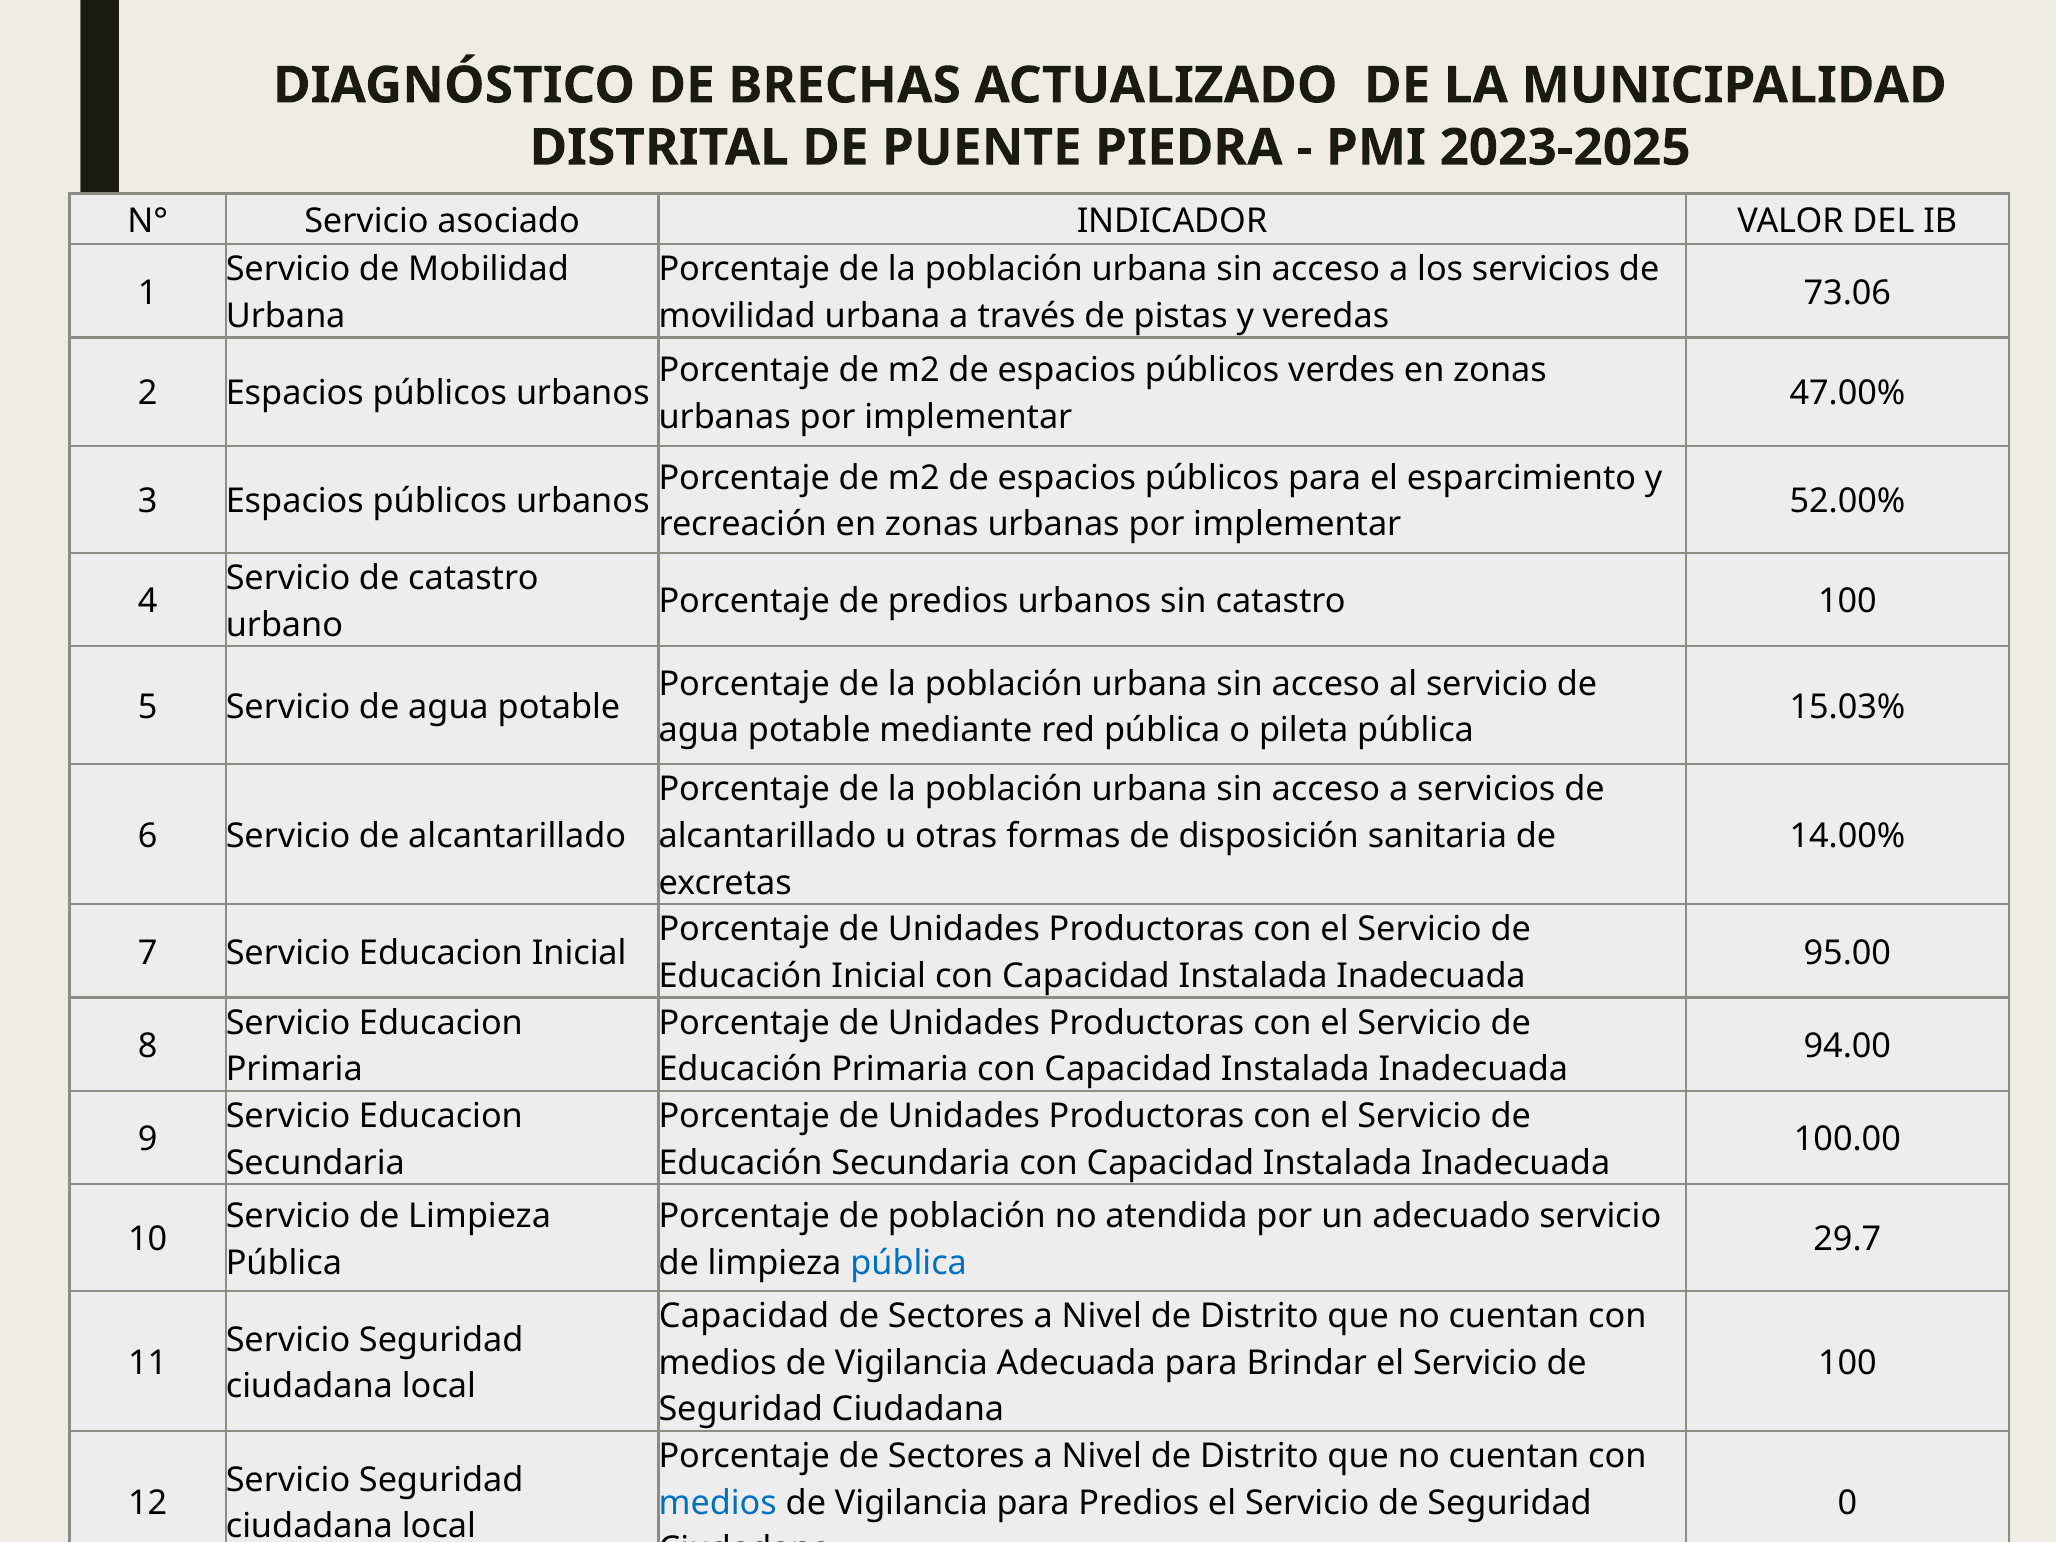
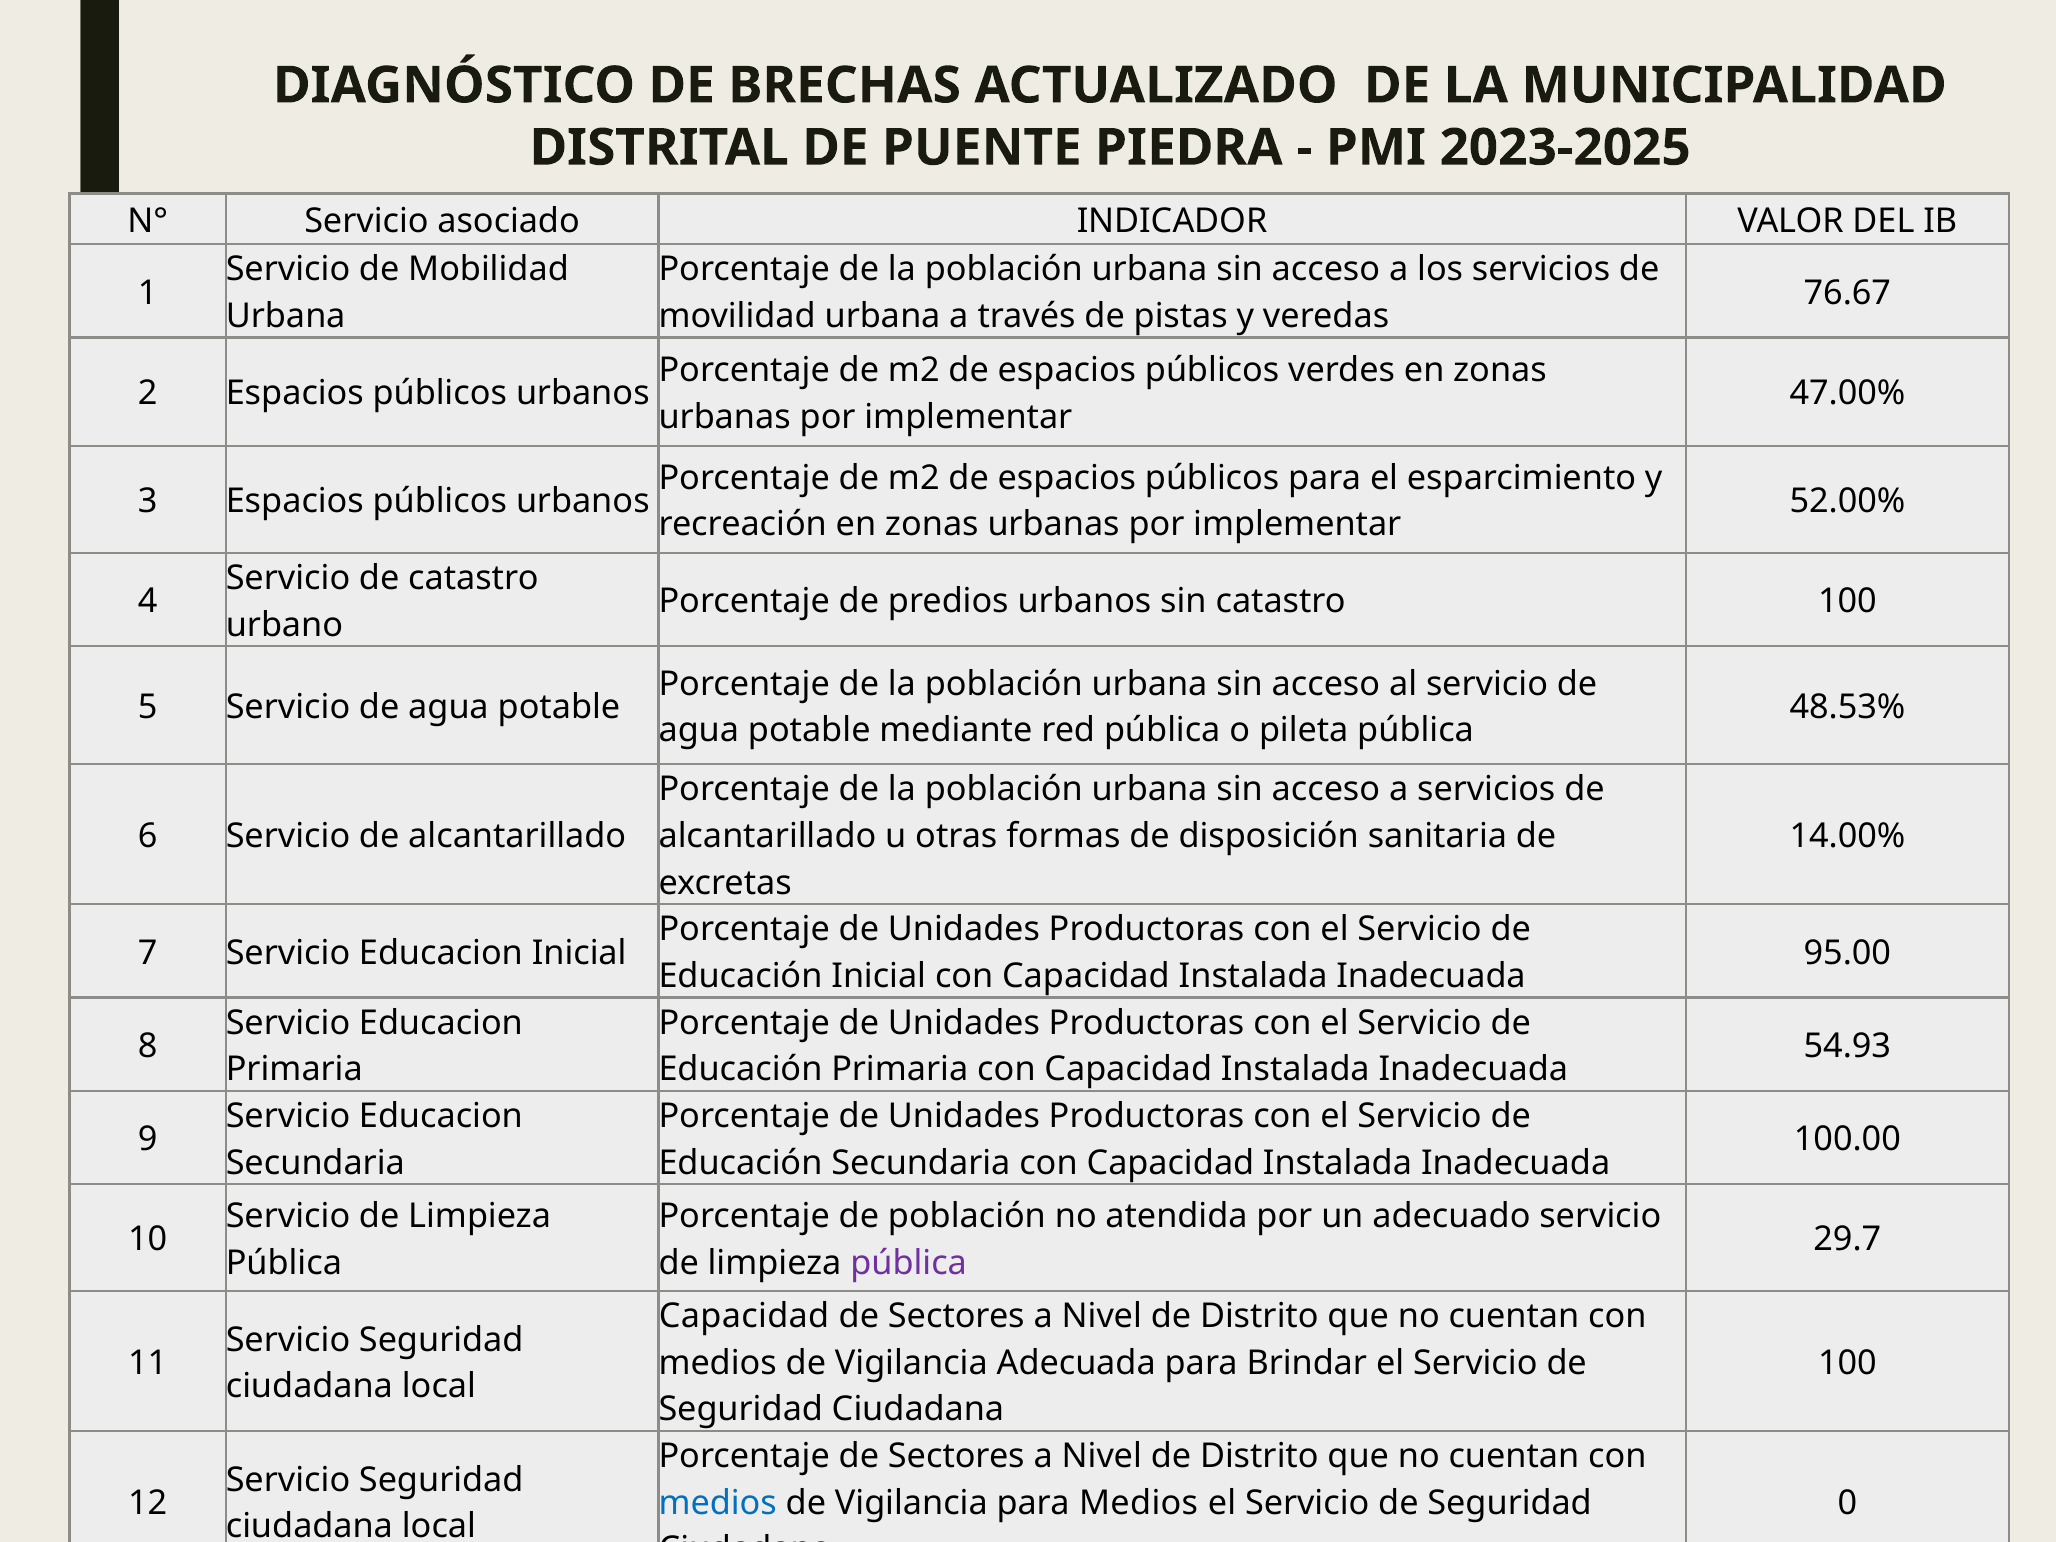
73.06: 73.06 -> 76.67
15.03%: 15.03% -> 48.53%
94.00: 94.00 -> 54.93
pública at (909, 1263) colour: blue -> purple
para Predios: Predios -> Medios
